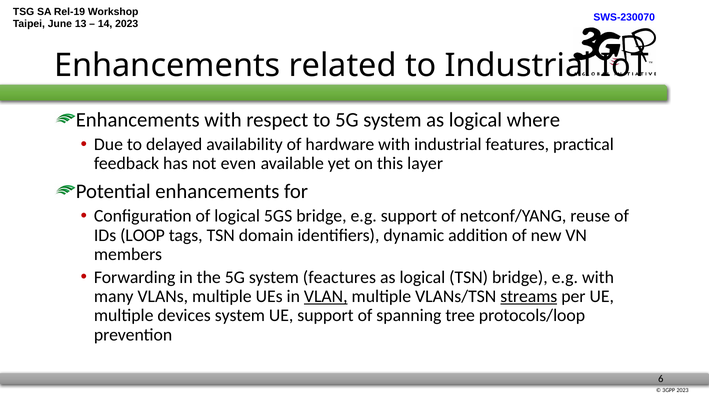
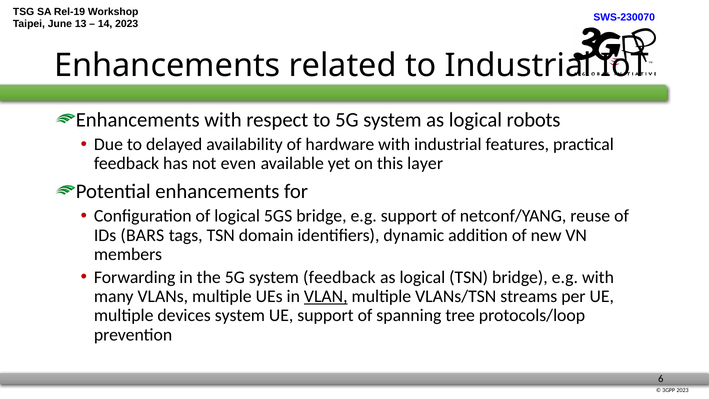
where: where -> robots
LOOP: LOOP -> BARS
system feactures: feactures -> feedback
streams underline: present -> none
